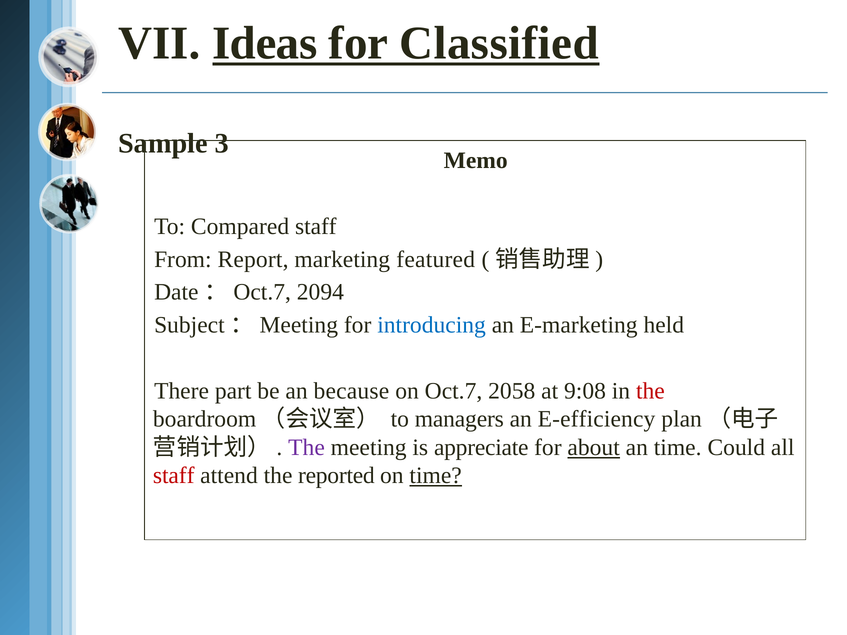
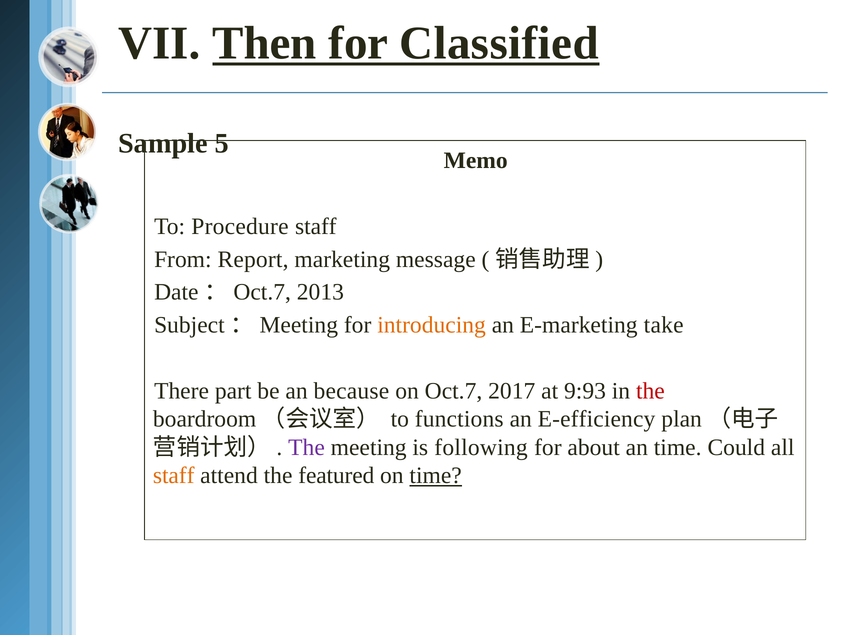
Ideas: Ideas -> Then
3: 3 -> 5
Compared: Compared -> Procedure
featured: featured -> message
2094: 2094 -> 2013
introducing colour: blue -> orange
held: held -> take
2058: 2058 -> 2017
9:08: 9:08 -> 9:93
managers: managers -> functions
appreciate: appreciate -> following
about underline: present -> none
staff at (174, 476) colour: red -> orange
reported: reported -> featured
